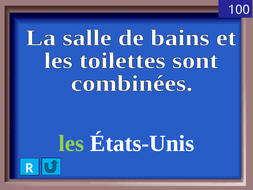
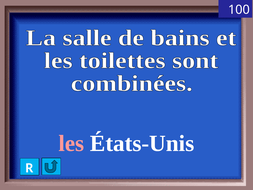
les colour: light green -> pink
